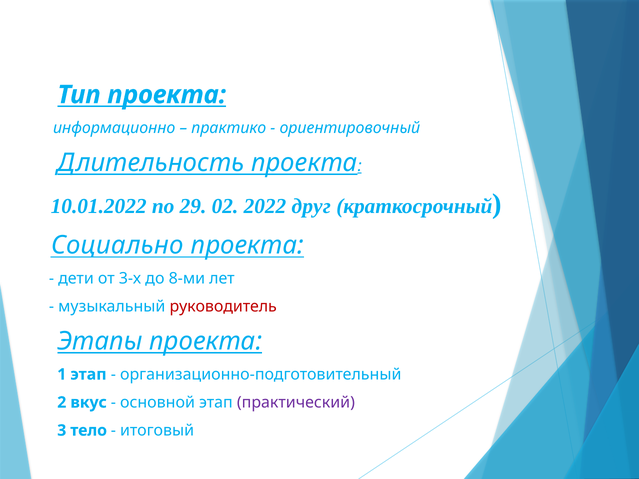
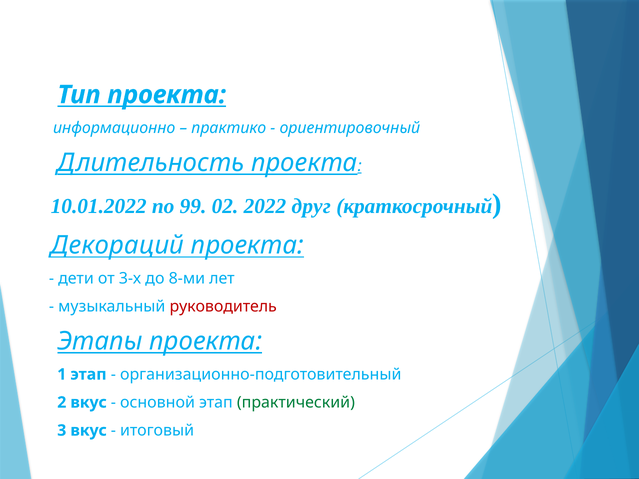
29: 29 -> 99
Социально: Социально -> Декораций
практический colour: purple -> green
3 тело: тело -> вкус
